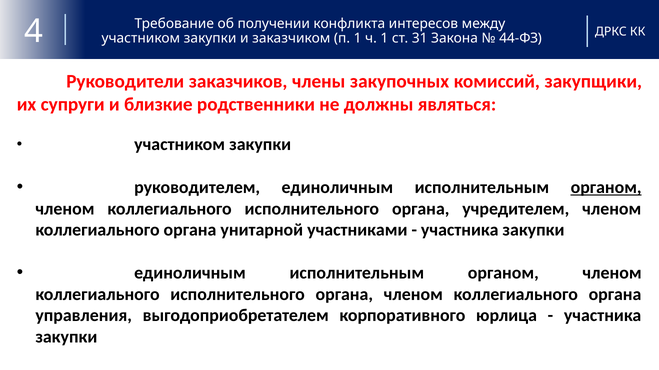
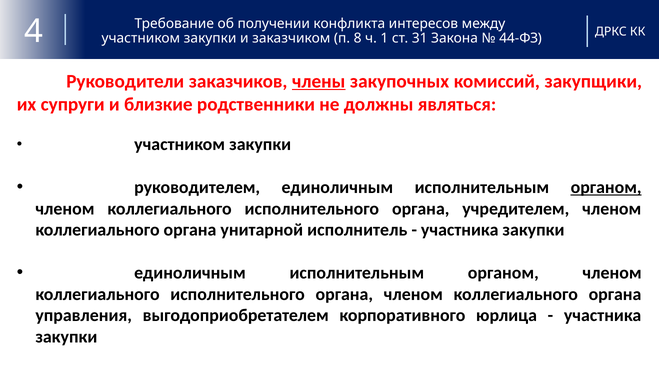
п 1: 1 -> 8
члены underline: none -> present
участниками: участниками -> исполнитель
